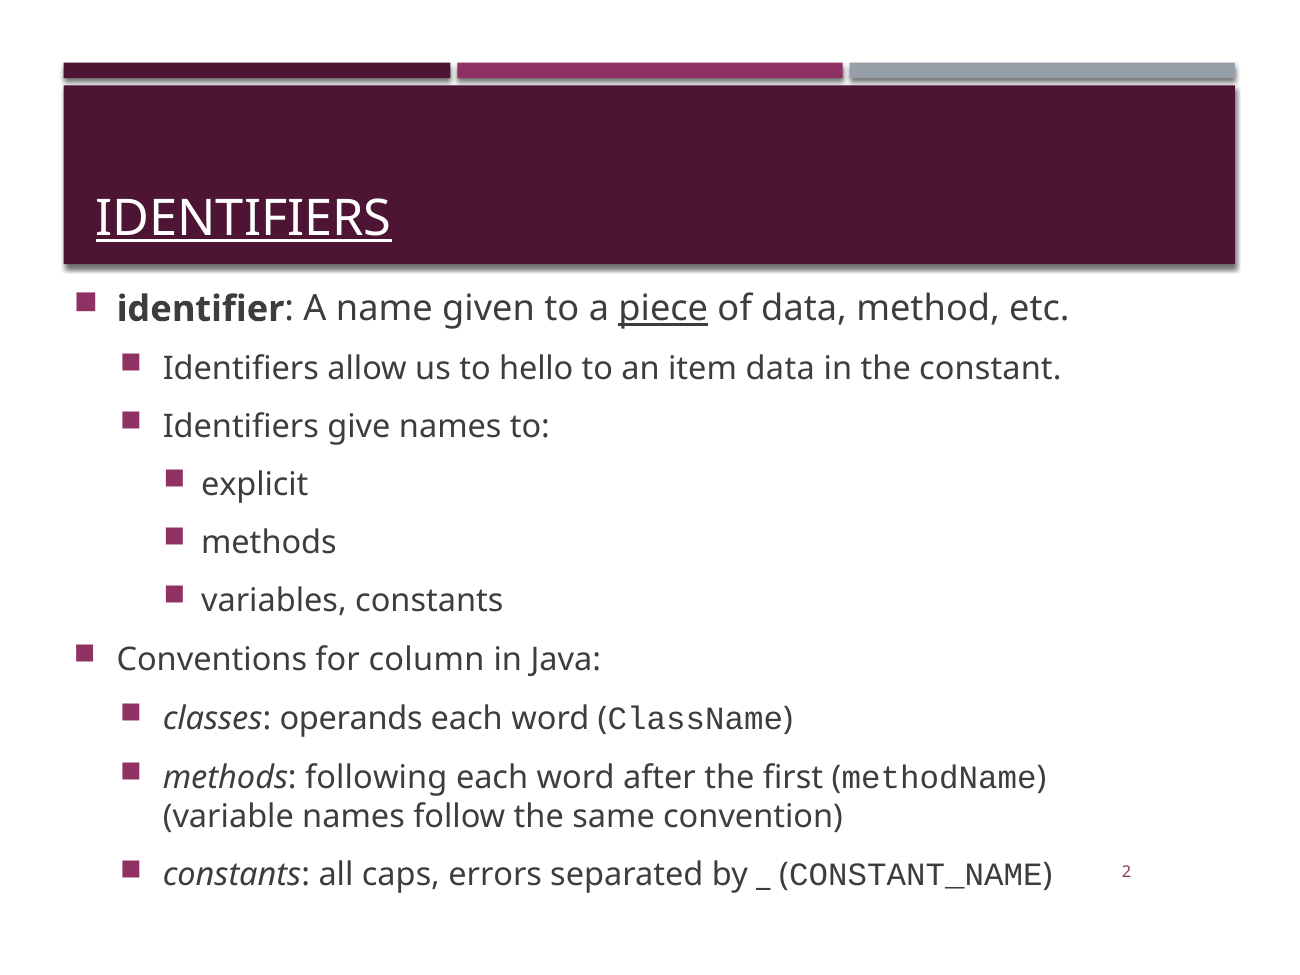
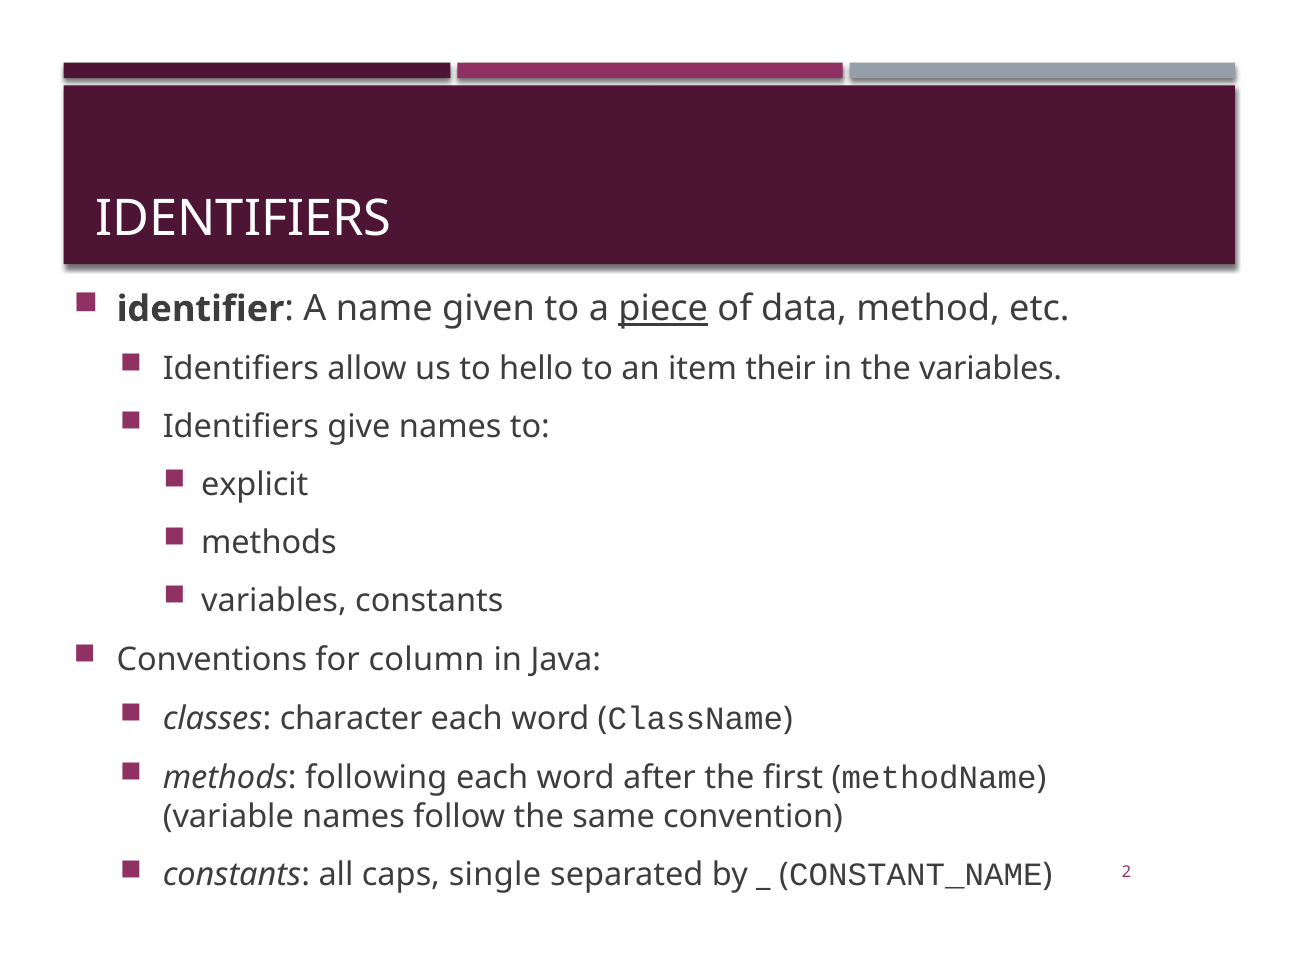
IDENTIFIERS at (244, 218) underline: present -> none
item data: data -> their
the constant: constant -> variables
operands: operands -> character
errors: errors -> single
